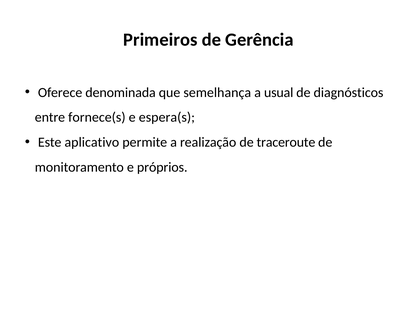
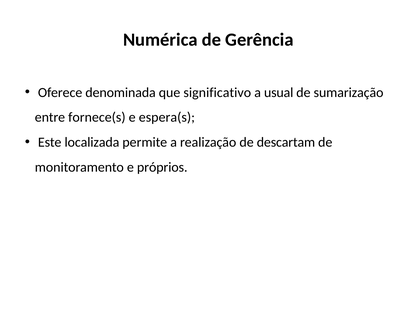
Primeiros: Primeiros -> Numérica
semelhança: semelhança -> significativo
diagnósticos: diagnósticos -> sumarização
aplicativo: aplicativo -> localizada
traceroute: traceroute -> descartam
